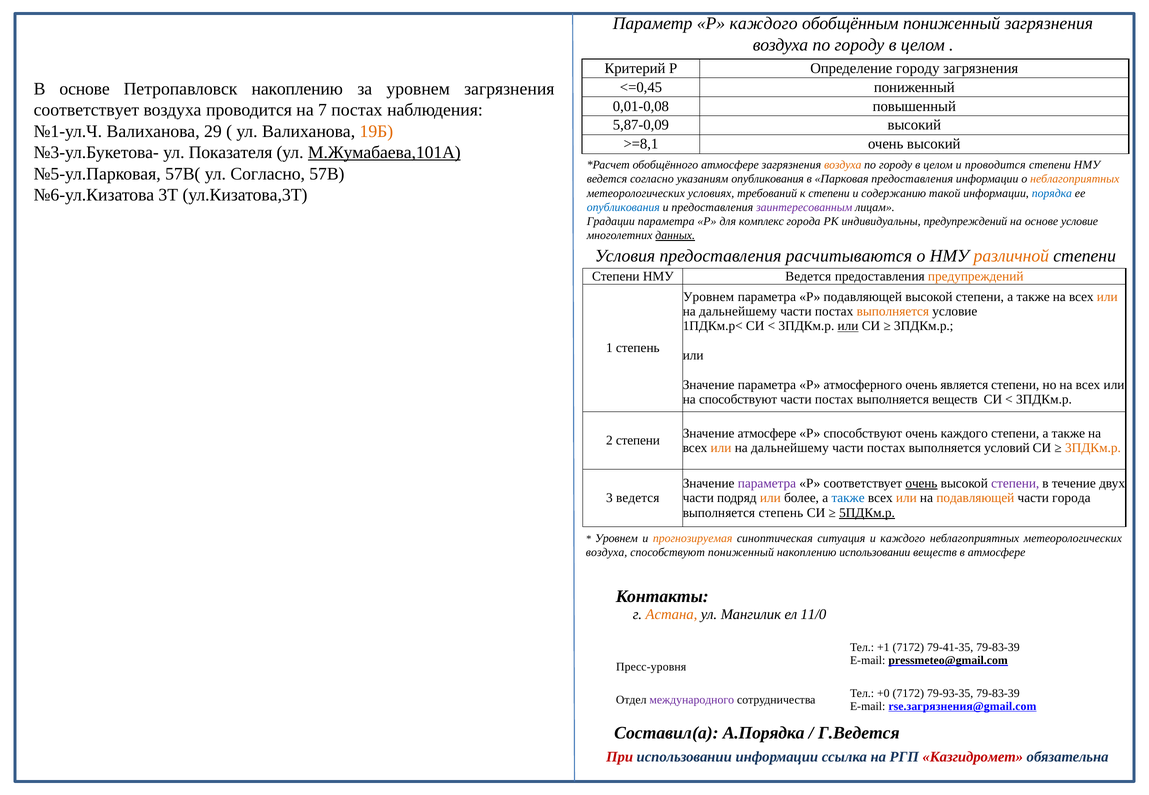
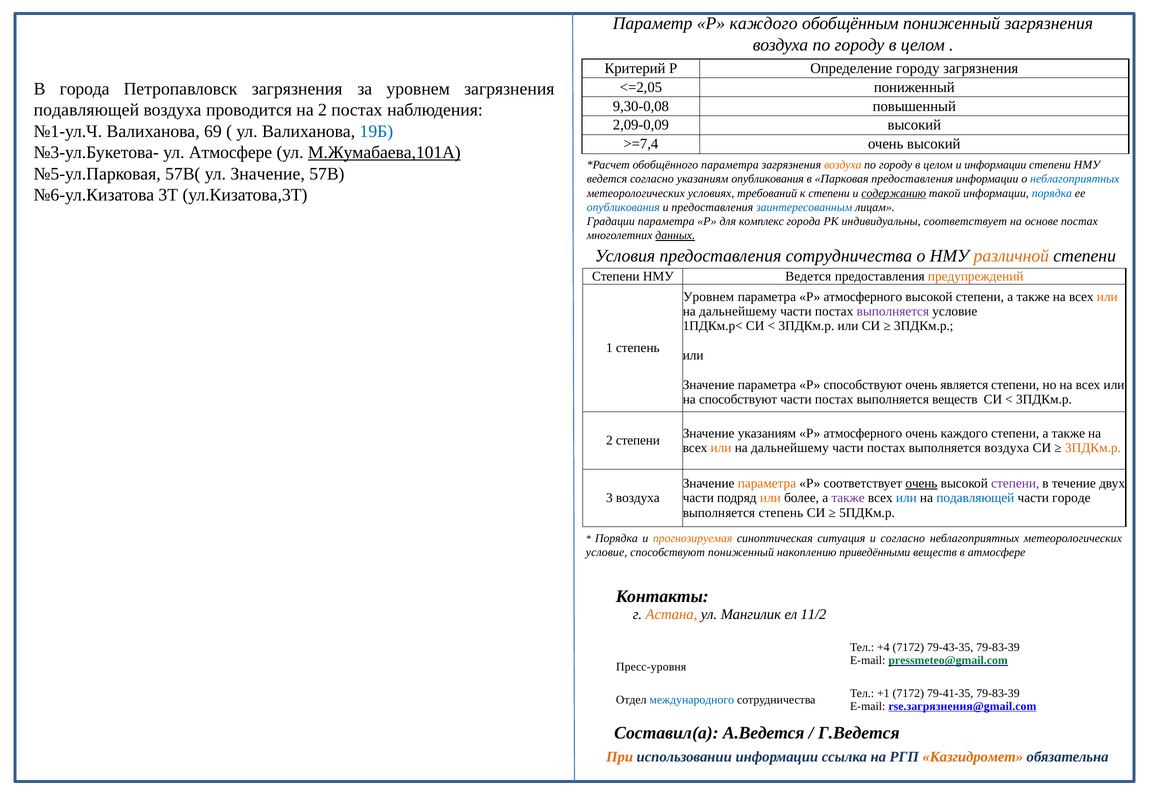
<=0,45: <=0,45 -> <=2,05
В основе: основе -> города
Петропавловск накоплению: накоплению -> загрязнения
0,01-0,08: 0,01-0,08 -> 9,30-0,08
соответствует at (86, 110): соответствует -> подавляющей
на 7: 7 -> 2
5,87-0,09: 5,87-0,09 -> 2,09-0,09
29: 29 -> 69
19Б colour: orange -> blue
>=8,1: >=8,1 -> >=7,4
ул Показателя: Показателя -> Атмосфере
обобщённого атмосфере: атмосфере -> параметра
и проводится: проводится -> информации
ул Согласно: Согласно -> Значение
неблагоприятных at (1075, 179) colour: orange -> blue
содержанию underline: none -> present
заинтересованным colour: purple -> blue
индивидуальны предупреждений: предупреждений -> соответствует
основе условие: условие -> постах
предоставления расчитываются: расчитываются -> сотрудничества
параметра Р подавляющей: подавляющей -> атмосферного
выполняется at (893, 312) colour: orange -> purple
или at (848, 326) underline: present -> none
Р атмосферного: атмосферного -> способствуют
Значение атмосфере: атмосфере -> указаниям
способствуют at (863, 434): способствуют -> атмосферного
выполняется условий: условий -> воздуха
параметра at (767, 484) colour: purple -> orange
3 ведется: ведется -> воздуха
также at (848, 498) colour: blue -> purple
или at (906, 498) colour: orange -> blue
подавляющей at (975, 498) colour: orange -> blue
части города: города -> городе
5ПДКм.р underline: present -> none
Уровнем at (616, 539): Уровнем -> Порядка
и каждого: каждого -> согласно
воздуха at (607, 553): воздуха -> условие
накоплению использовании: использовании -> приведёнными
11/0: 11/0 -> 11/2
+1: +1 -> +4
79-41-35: 79-41-35 -> 79-43-35
pressmeteo@gmail.com colour: black -> green
+0: +0 -> +1
79-93-35: 79-93-35 -> 79-41-35
международного colour: purple -> blue
А.Порядка: А.Порядка -> А.Ведется
При colour: red -> orange
Казгидромет colour: red -> orange
